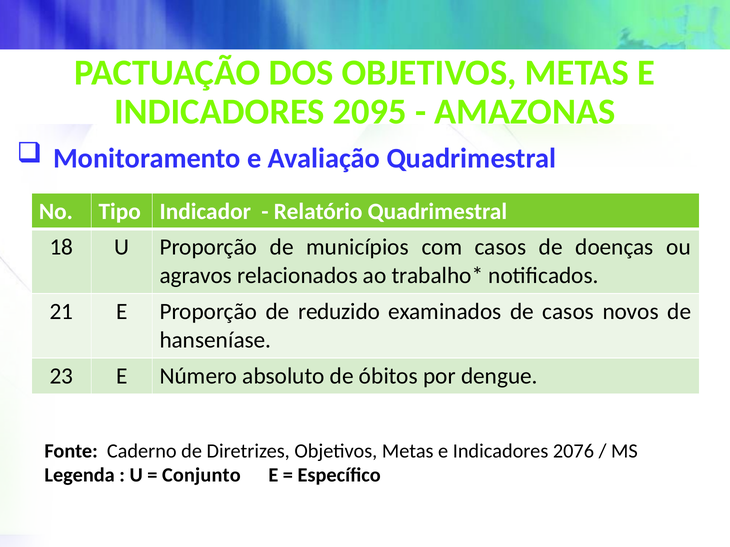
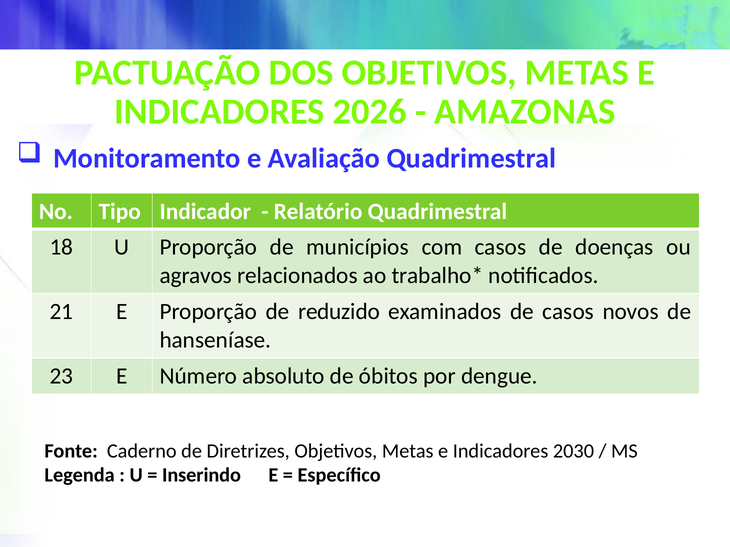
2095: 2095 -> 2026
2076: 2076 -> 2030
Conjunto: Conjunto -> Inserindo
